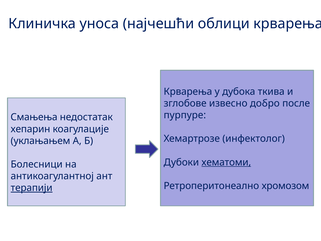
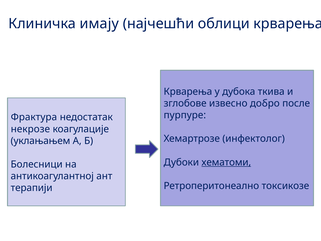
уноса: уноса -> имају
Смањења: Смањења -> Фрактура
хепарин: хепарин -> некрозе
хромозом: хромозом -> токсикозе
терапији underline: present -> none
